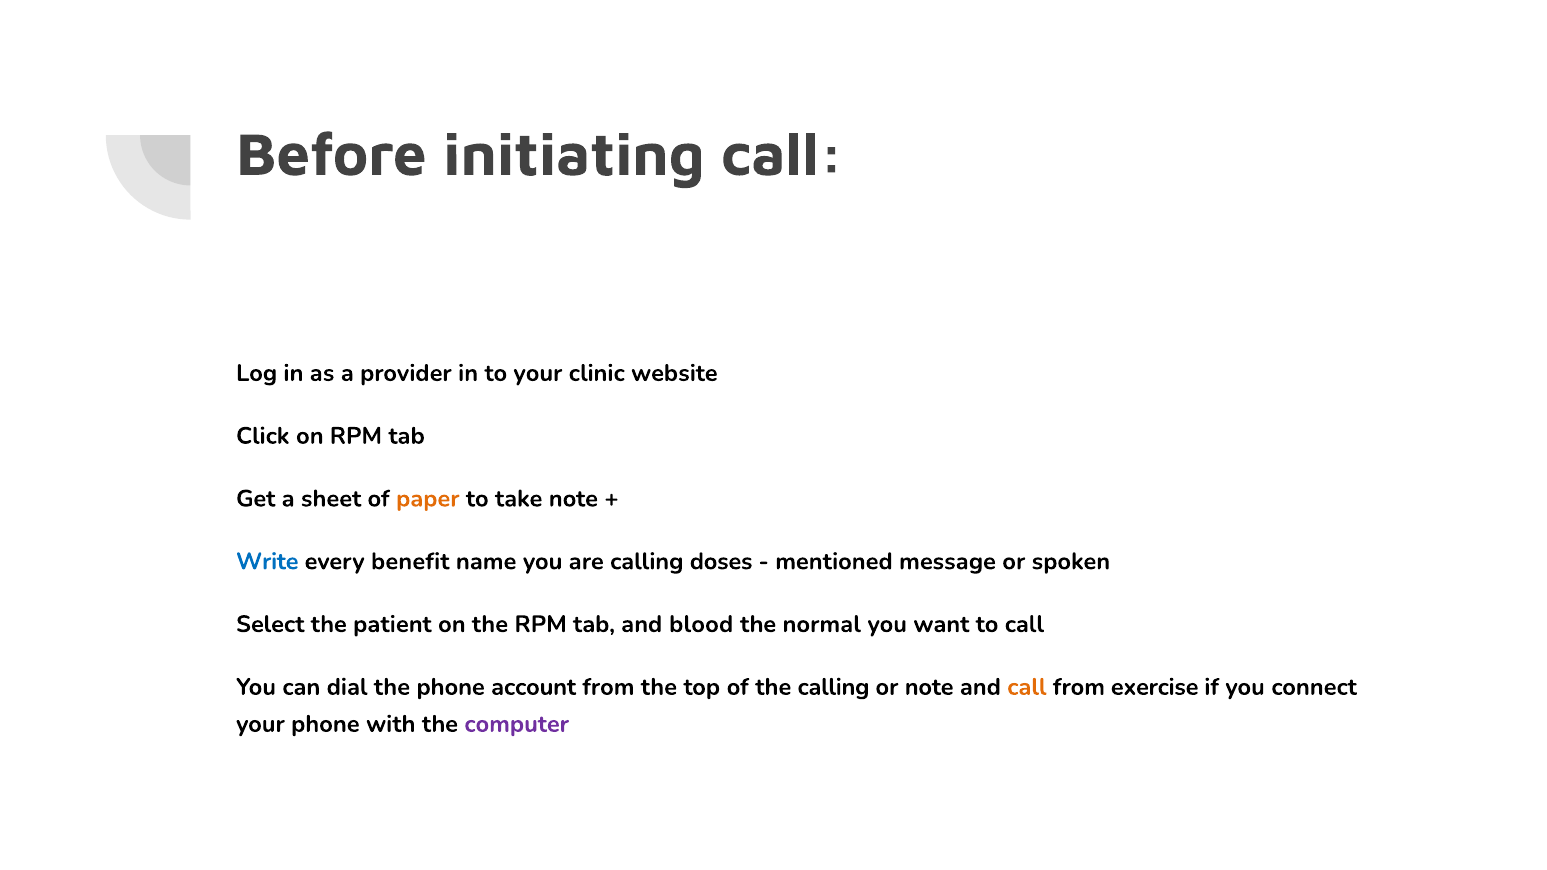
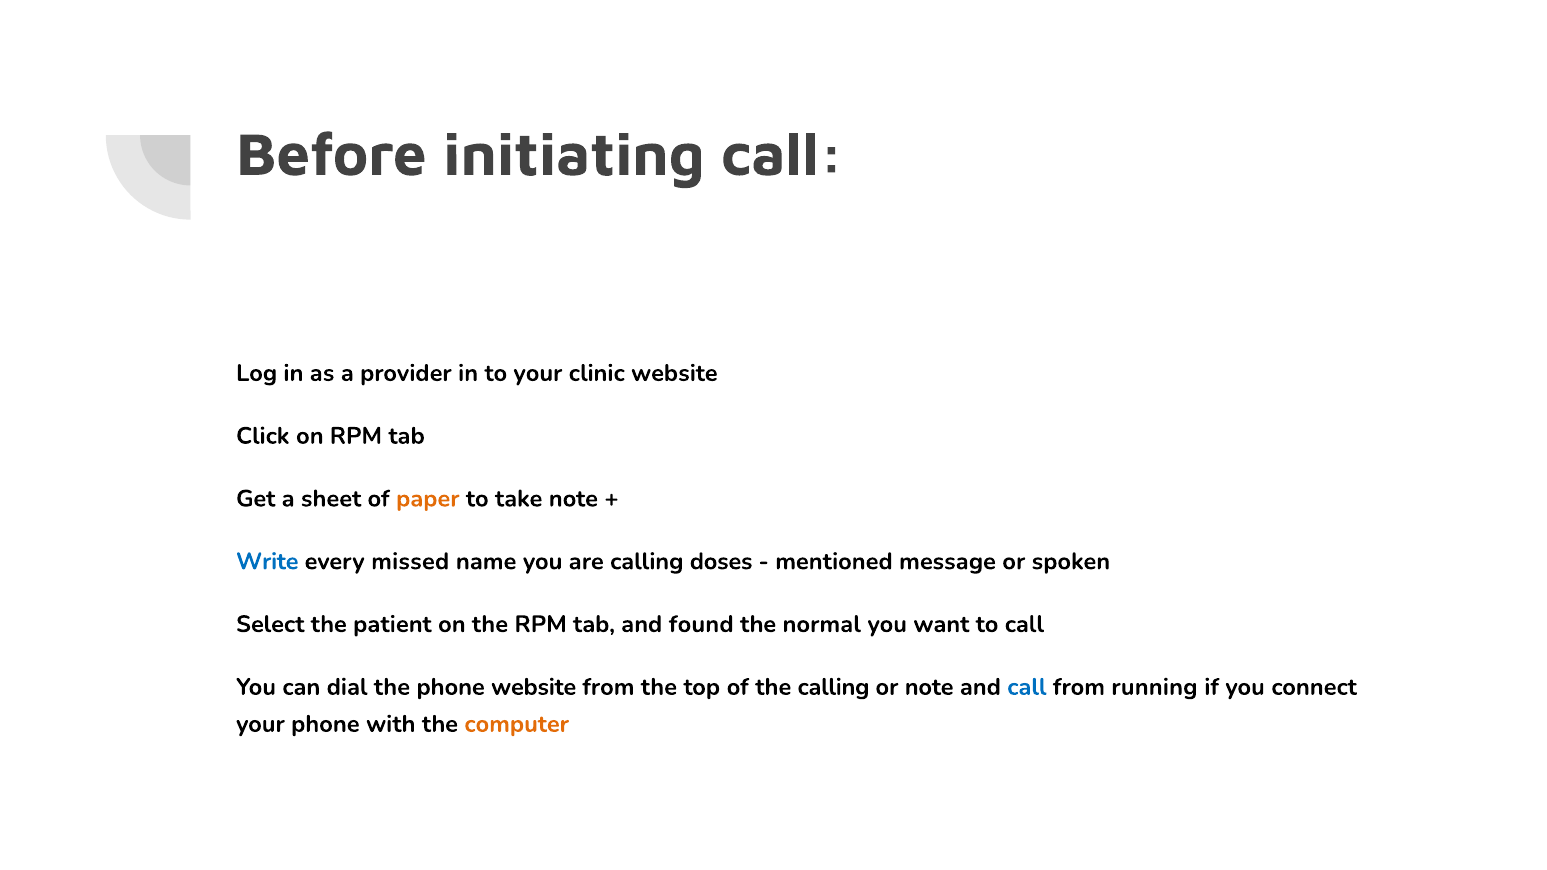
benefit: benefit -> missed
blood: blood -> found
phone account: account -> website
call at (1027, 687) colour: orange -> blue
exercise: exercise -> running
computer colour: purple -> orange
